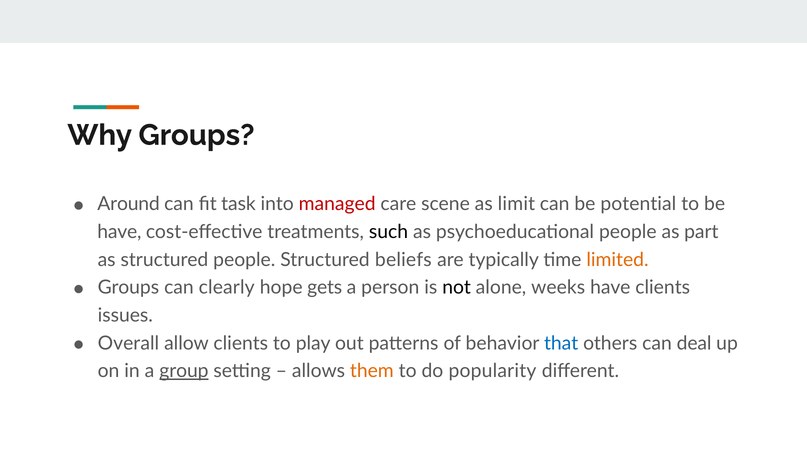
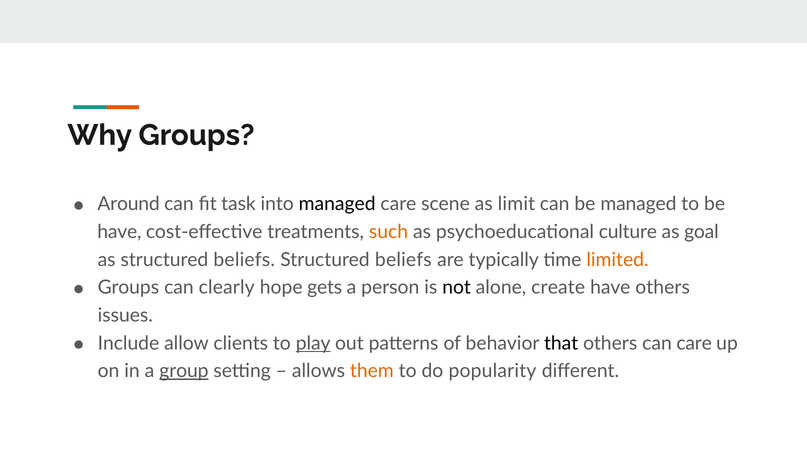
managed at (337, 204) colour: red -> black
be potential: potential -> managed
such colour: black -> orange
psychoeducational people: people -> culture
part: part -> goal
as structured people: people -> beliefs
weeks: weeks -> create
have clients: clients -> others
Overall: Overall -> Include
play underline: none -> present
that colour: blue -> black
can deal: deal -> care
